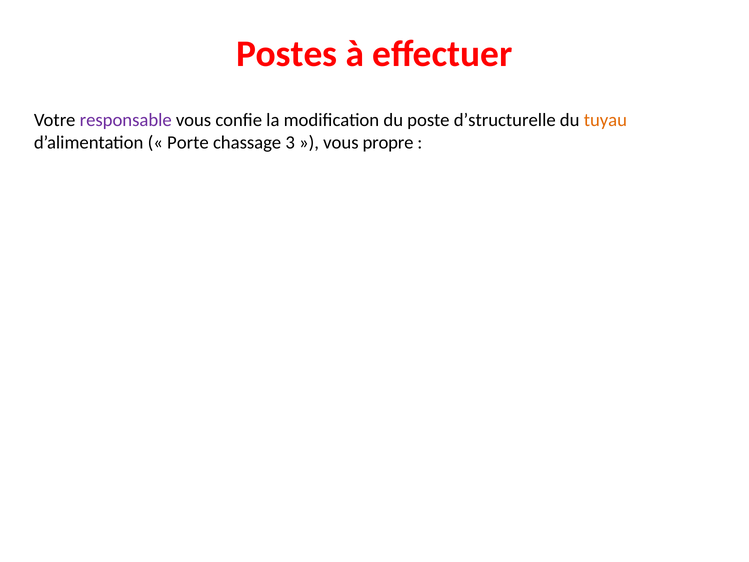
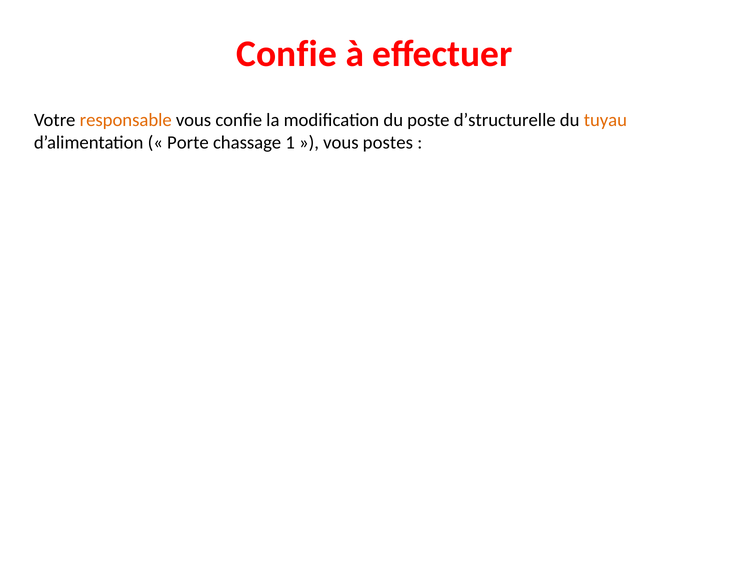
Postes at (287, 54): Postes -> Confie
responsable colour: purple -> orange
3: 3 -> 1
propre: propre -> postes
